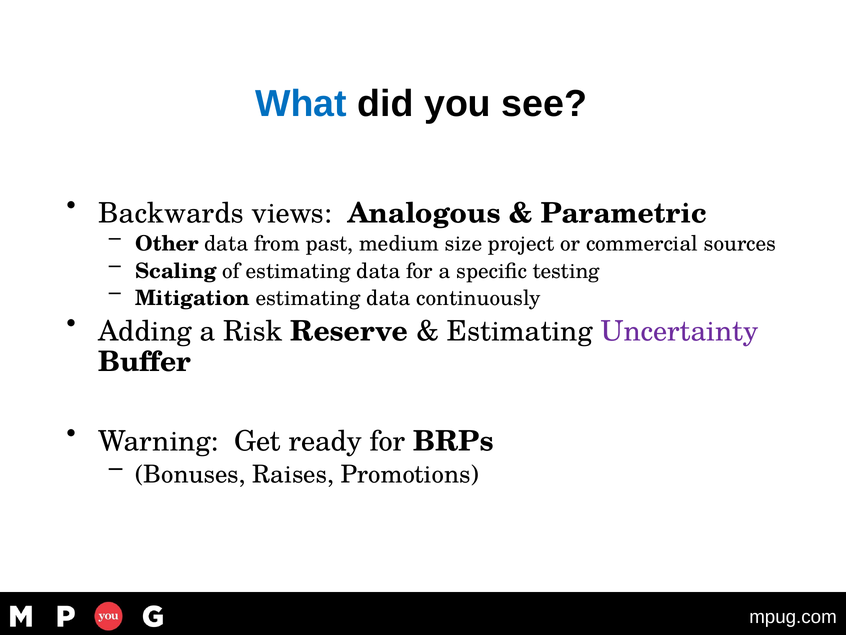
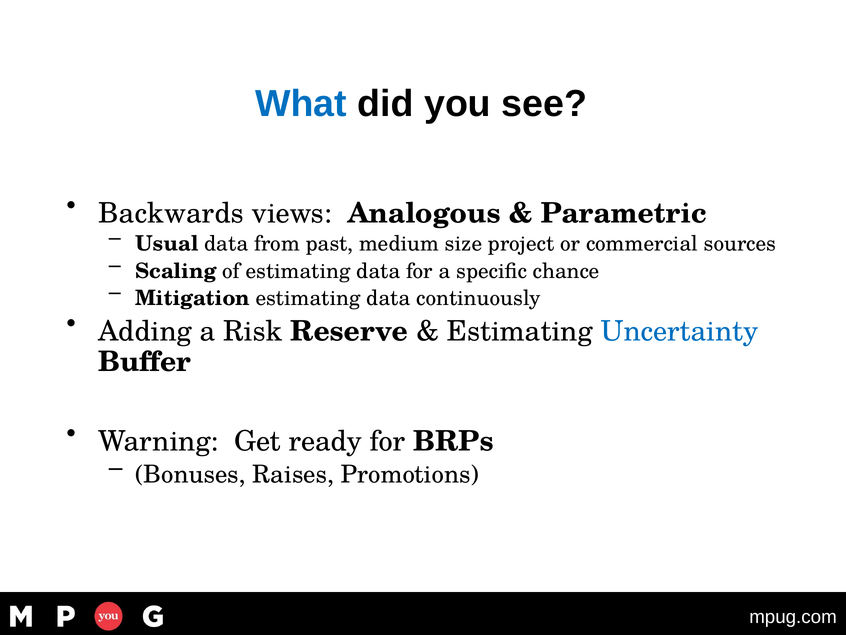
Other: Other -> Usual
testing: testing -> chance
Uncertainty colour: purple -> blue
